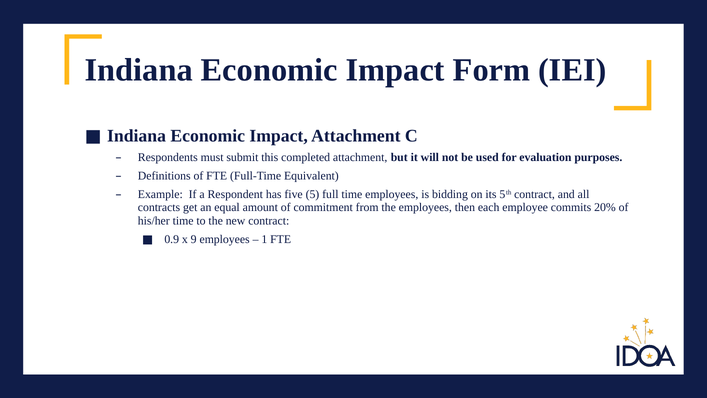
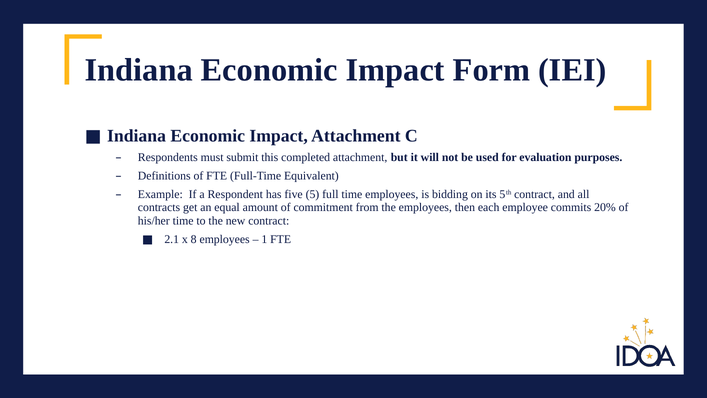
0.9: 0.9 -> 2.1
9: 9 -> 8
